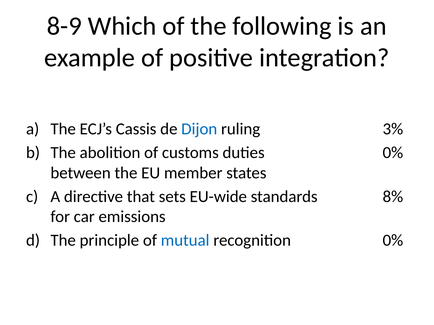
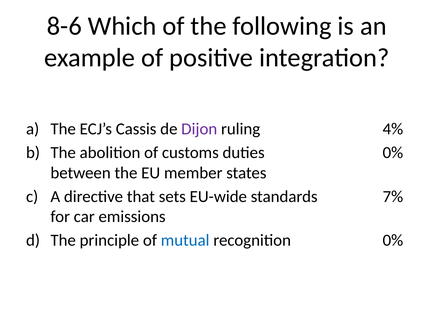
8-9: 8-9 -> 8-6
Dijon colour: blue -> purple
3%: 3% -> 4%
8%: 8% -> 7%
